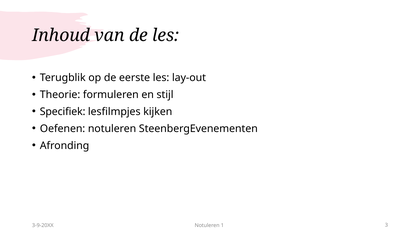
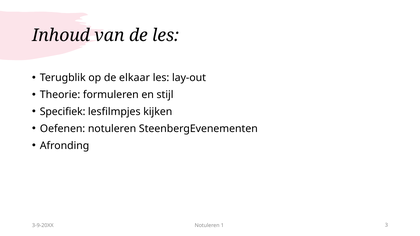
eerste: eerste -> elkaar
